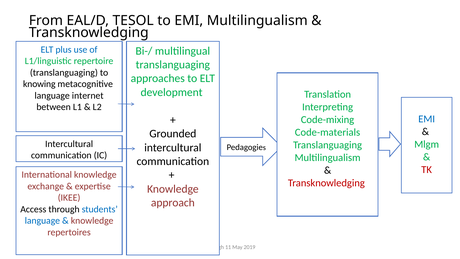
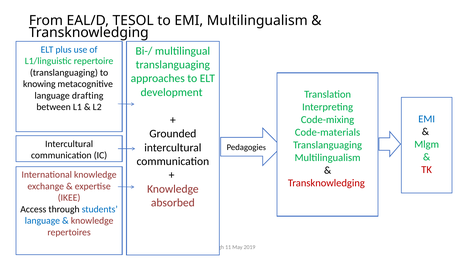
internet: internet -> drafting
approach: approach -> absorbed
